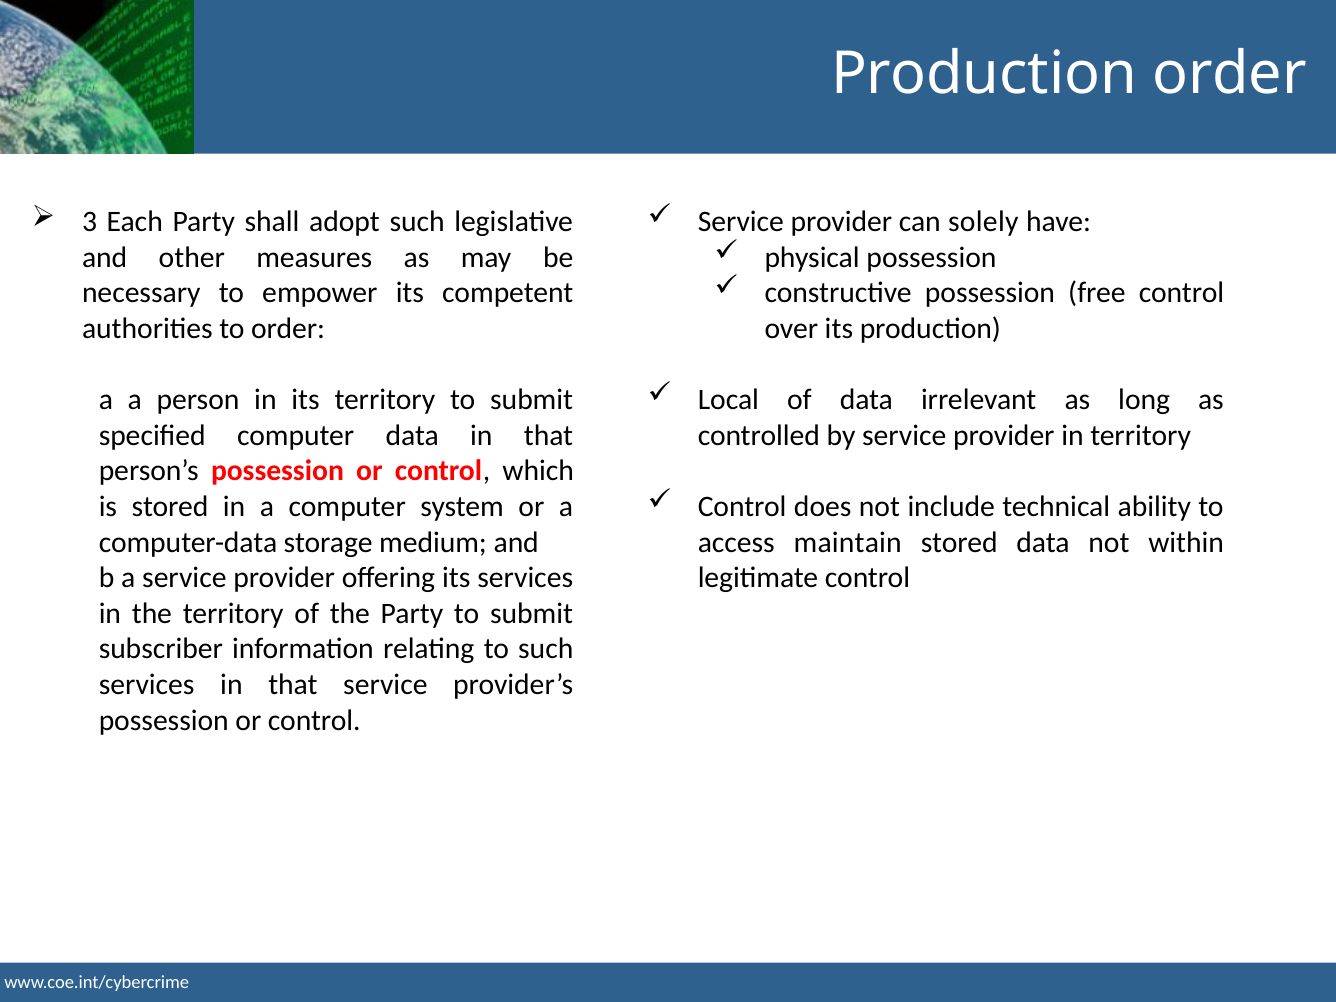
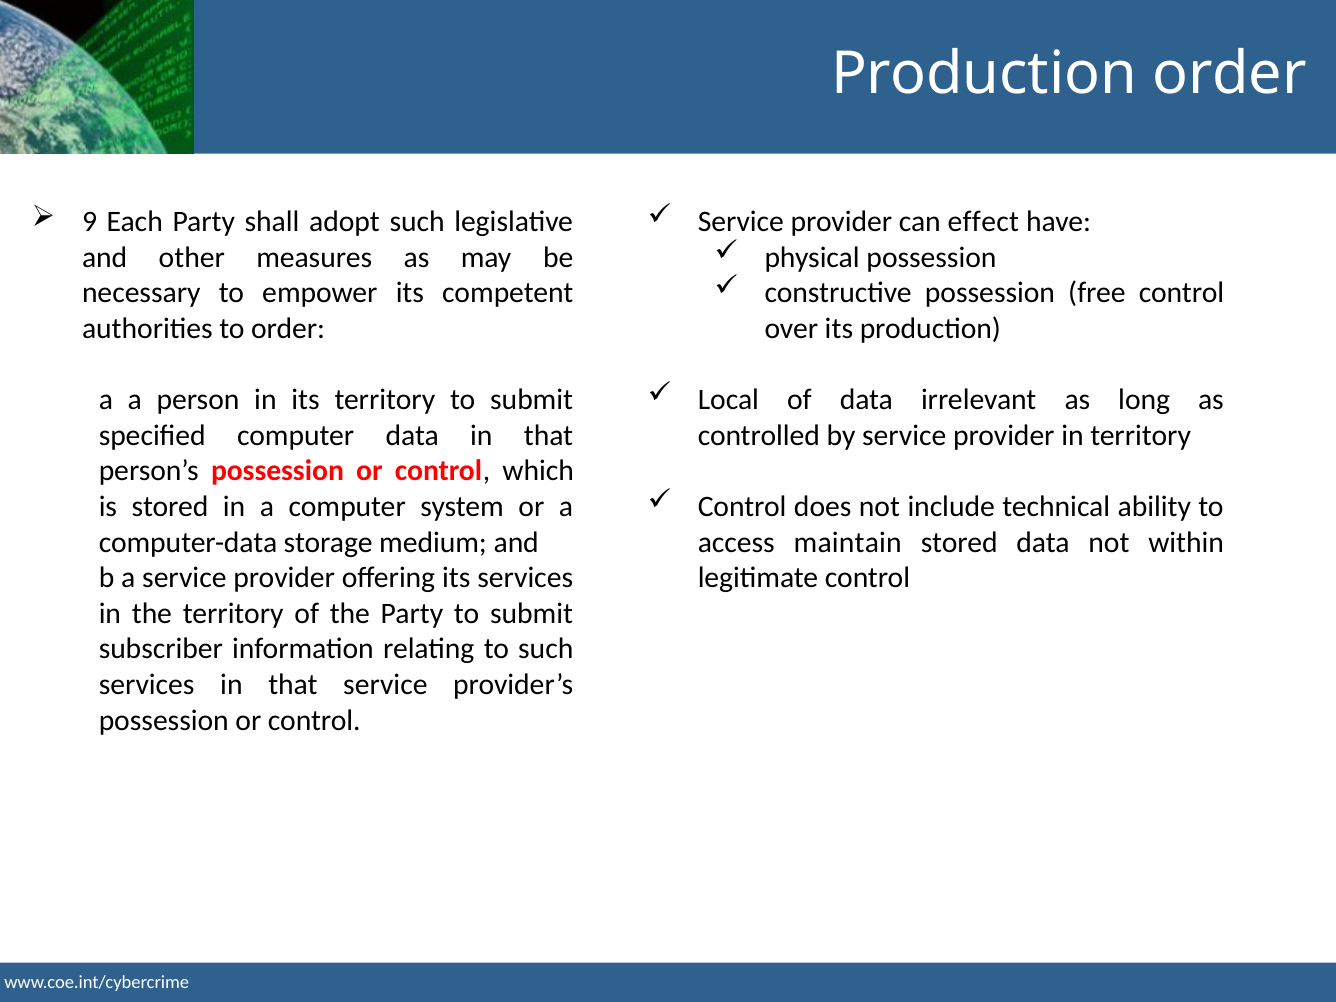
3: 3 -> 9
solely: solely -> effect
